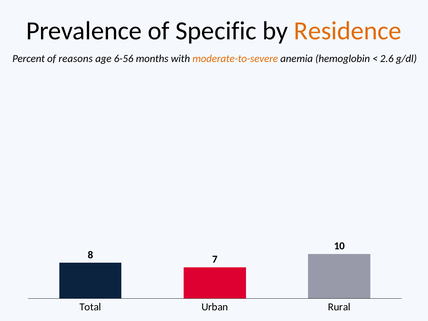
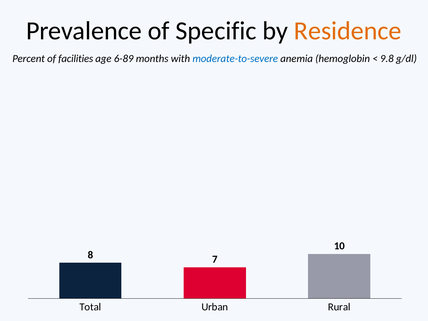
reasons: reasons -> facilities
6-56: 6-56 -> 6-89
moderate-to-severe colour: orange -> blue
2.6: 2.6 -> 9.8
